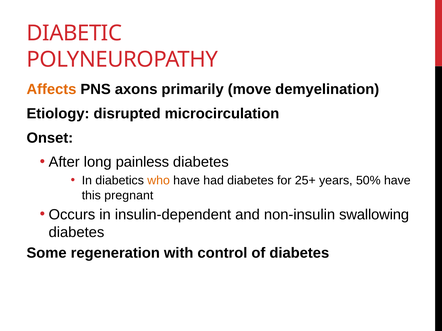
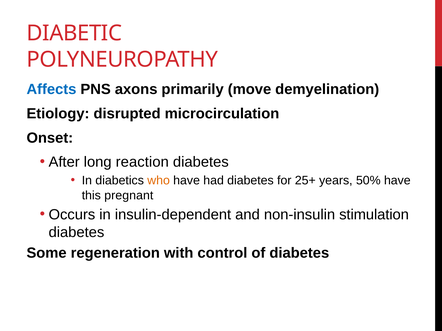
Affects colour: orange -> blue
painless: painless -> reaction
swallowing: swallowing -> stimulation
